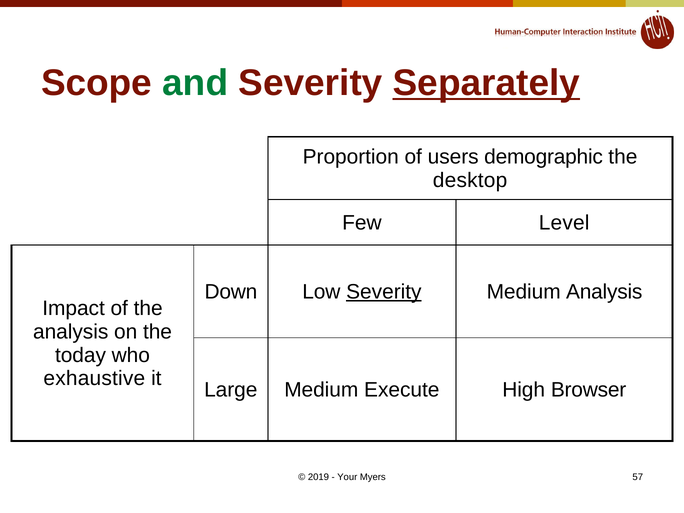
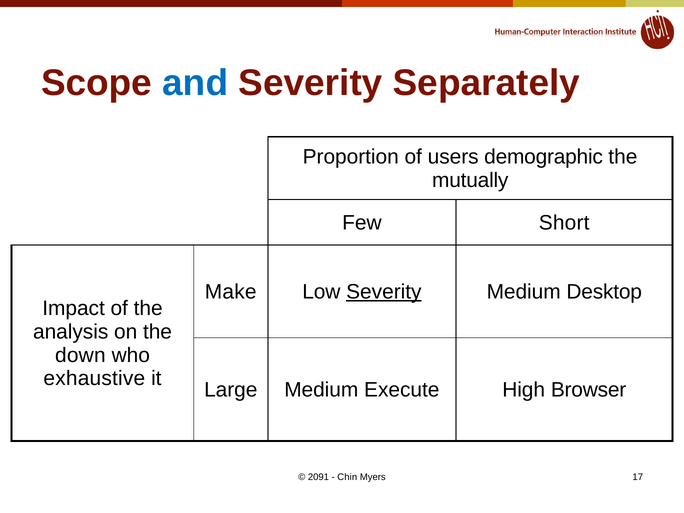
and colour: green -> blue
Separately underline: present -> none
desktop: desktop -> mutually
Level: Level -> Short
Down: Down -> Make
Medium Analysis: Analysis -> Desktop
today: today -> down
2019: 2019 -> 2091
Your: Your -> Chin
57: 57 -> 17
